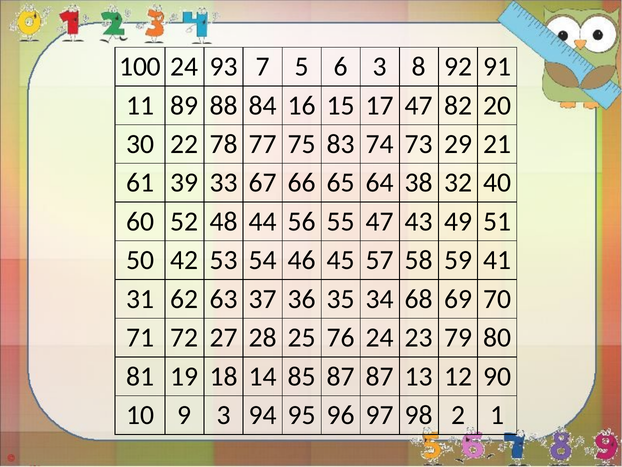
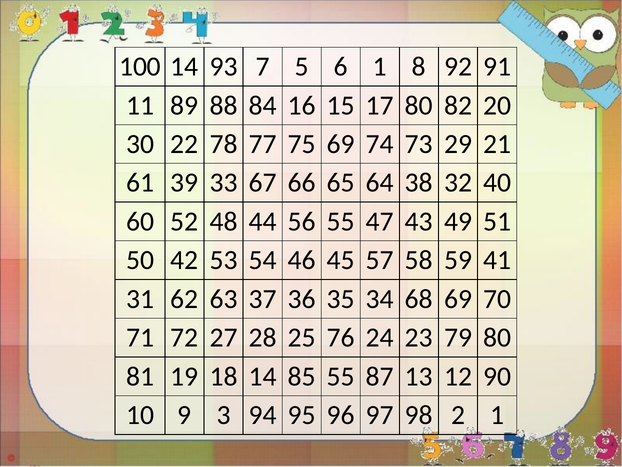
100 24: 24 -> 14
6 3: 3 -> 1
17 47: 47 -> 80
75 83: 83 -> 69
85 87: 87 -> 55
